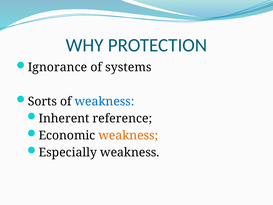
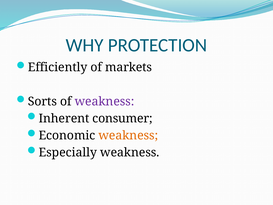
Ignorance: Ignorance -> Efficiently
systems: systems -> markets
weakness at (104, 101) colour: blue -> purple
reference: reference -> consumer
